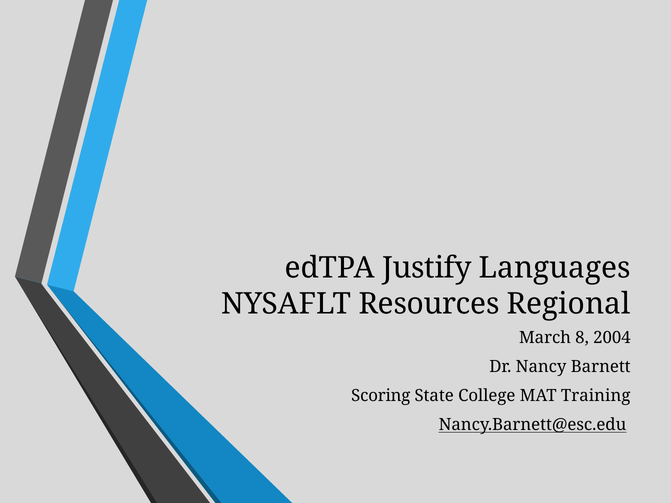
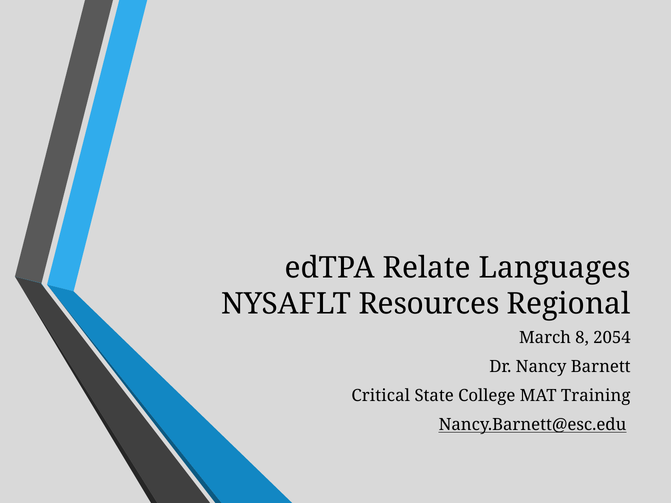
Justify: Justify -> Relate
2004: 2004 -> 2054
Scoring: Scoring -> Critical
